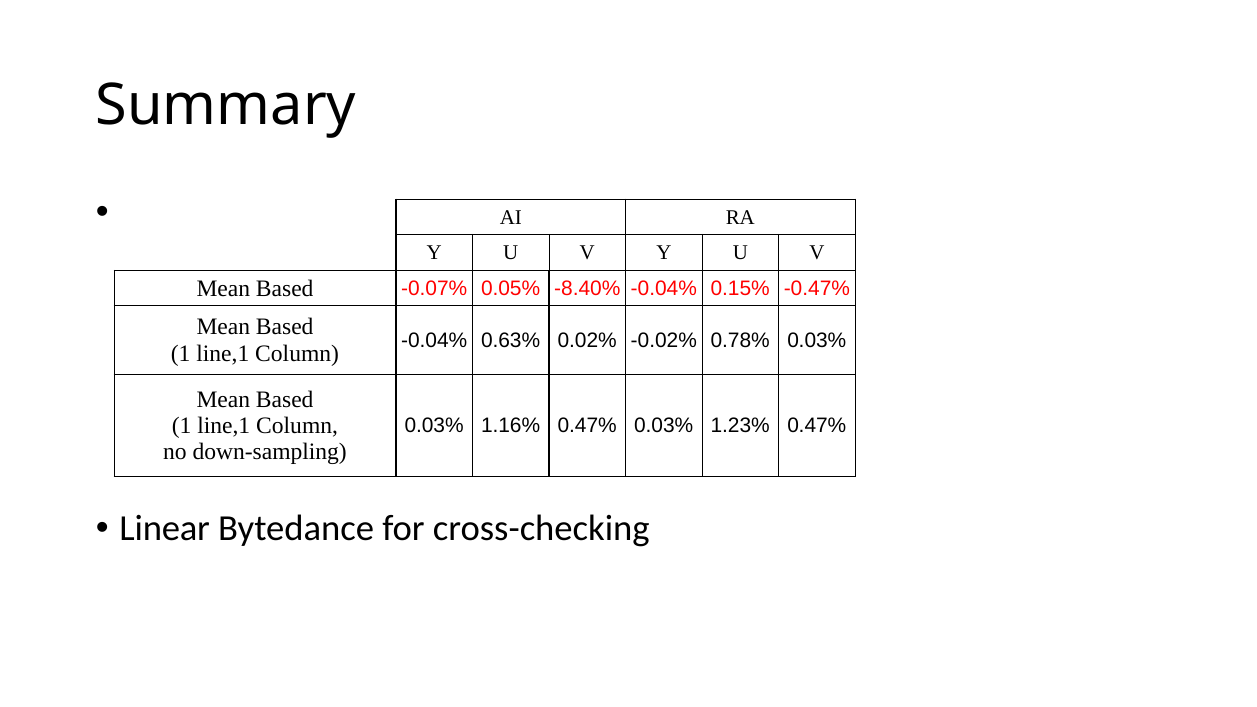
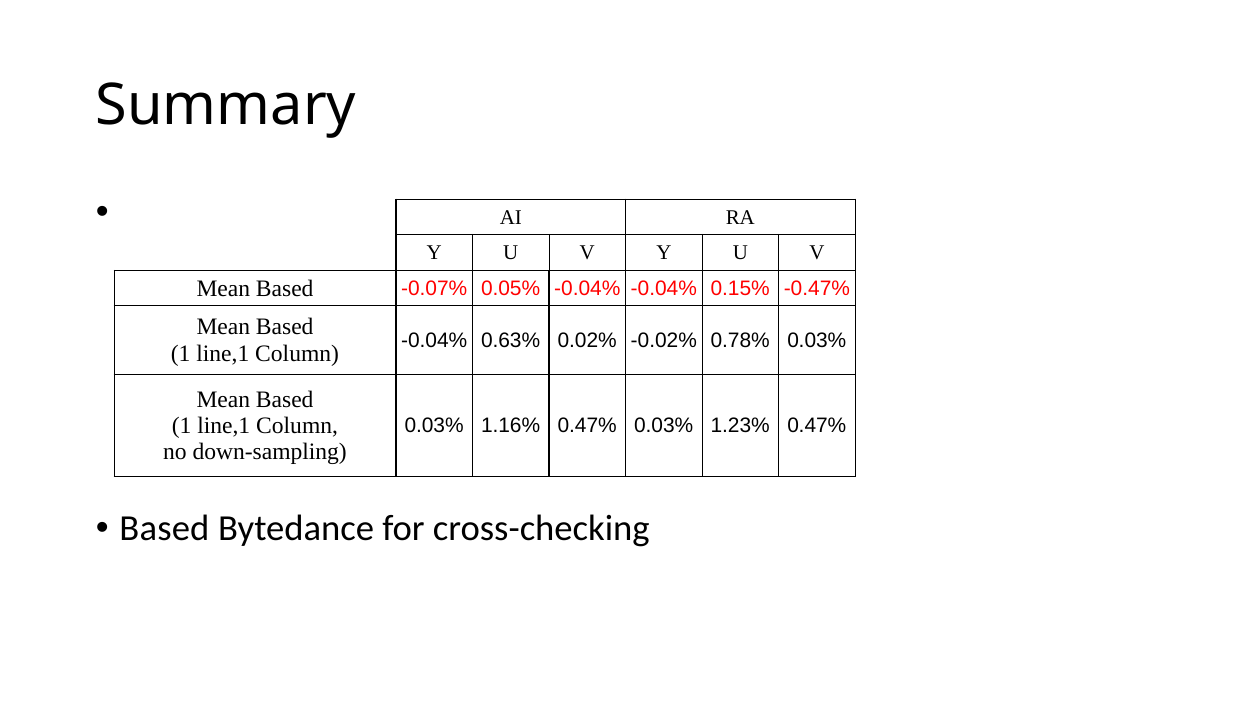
0.05% -8.40%: -8.40% -> -0.04%
Linear at (165, 529): Linear -> Based
